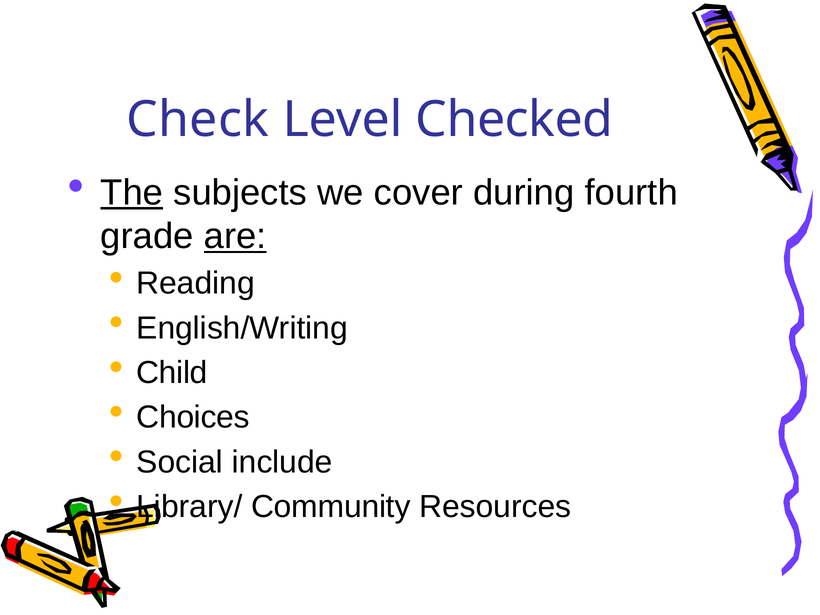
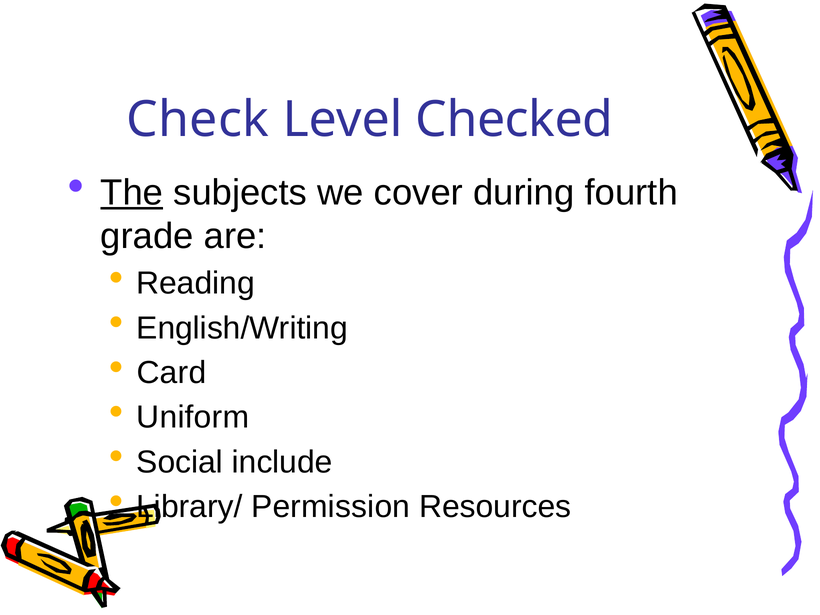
are underline: present -> none
Child: Child -> Card
Choices: Choices -> Uniform
Community: Community -> Permission
